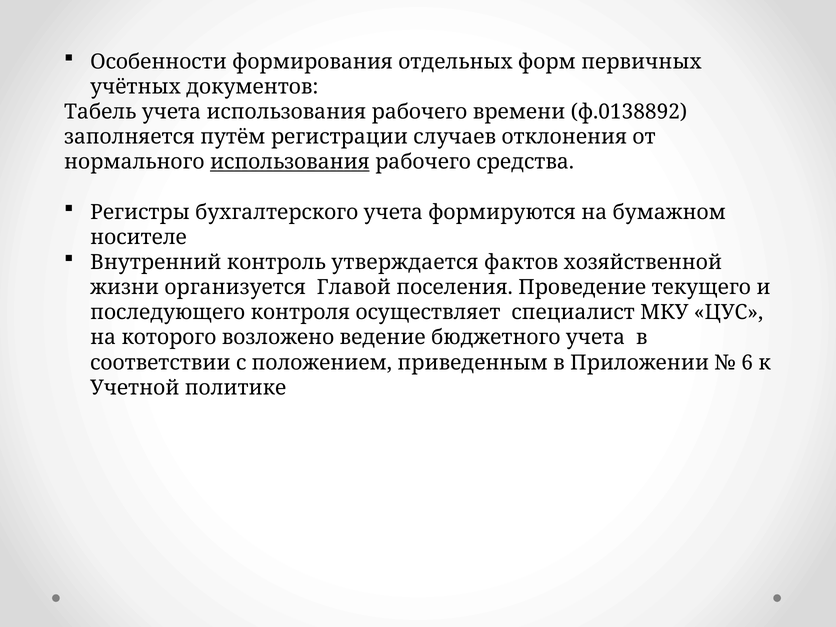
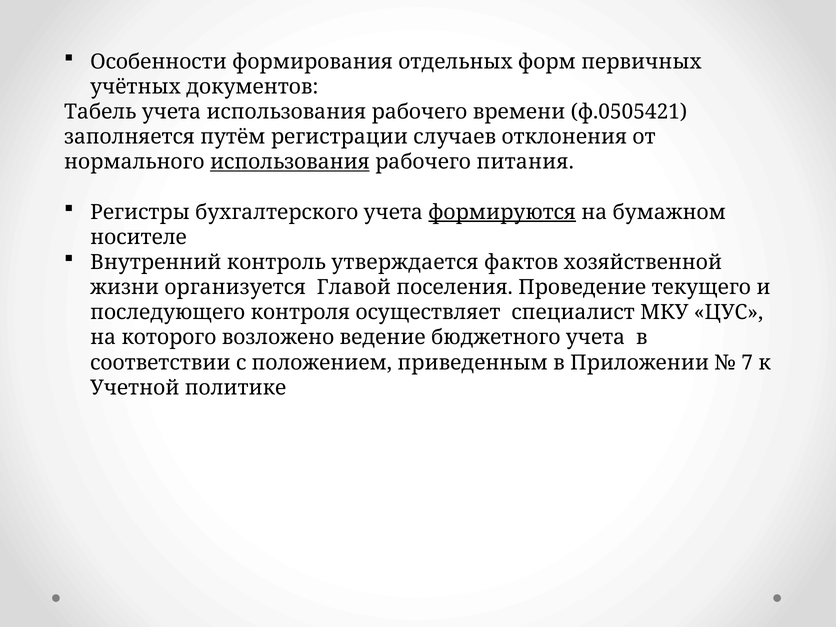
ф.0138892: ф.0138892 -> ф.0505421
средства: средства -> питания
формируются underline: none -> present
6: 6 -> 7
